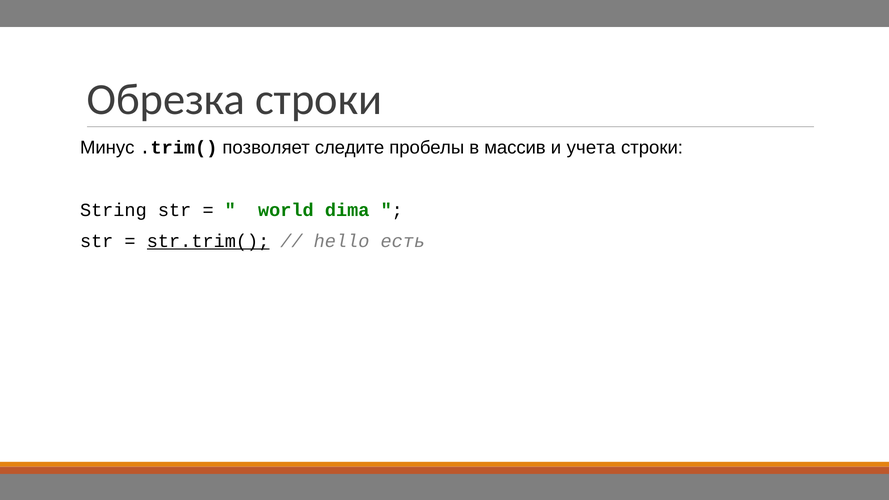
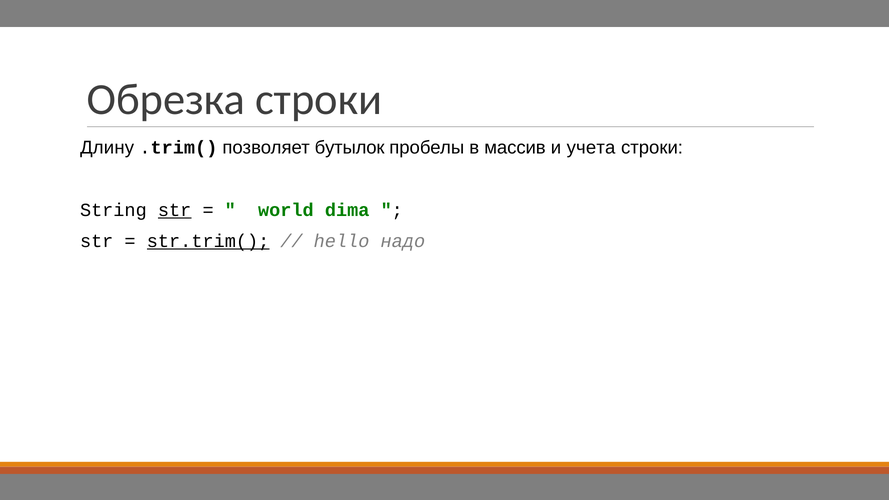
Минус: Минус -> Длину
следите: следите -> бутылок
str at (175, 210) underline: none -> present
есть: есть -> надо
